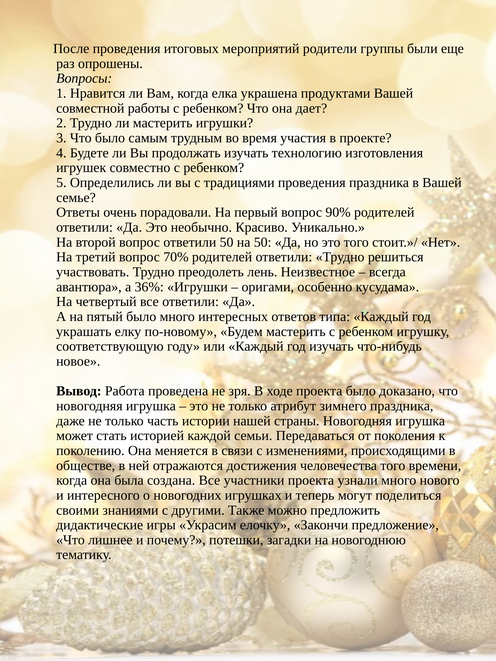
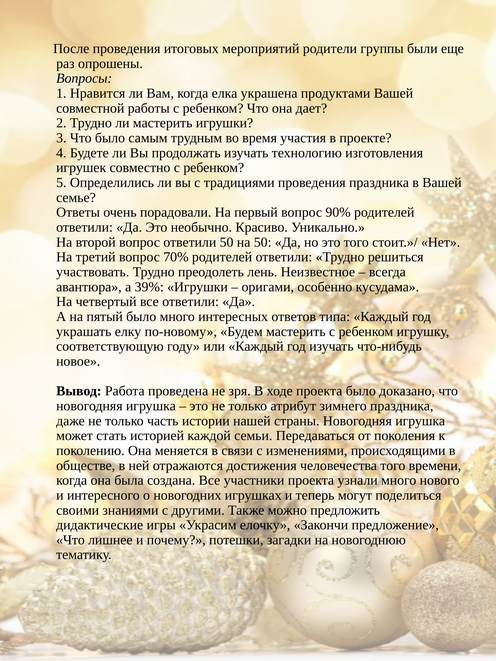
36%: 36% -> 39%
